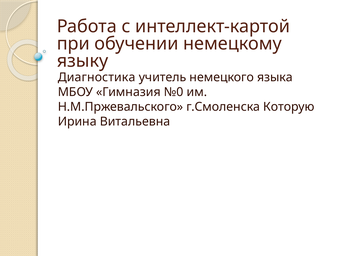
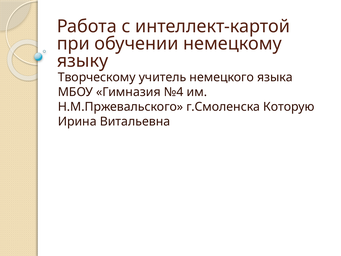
Диагностика: Диагностика -> Творческому
№0: №0 -> №4
